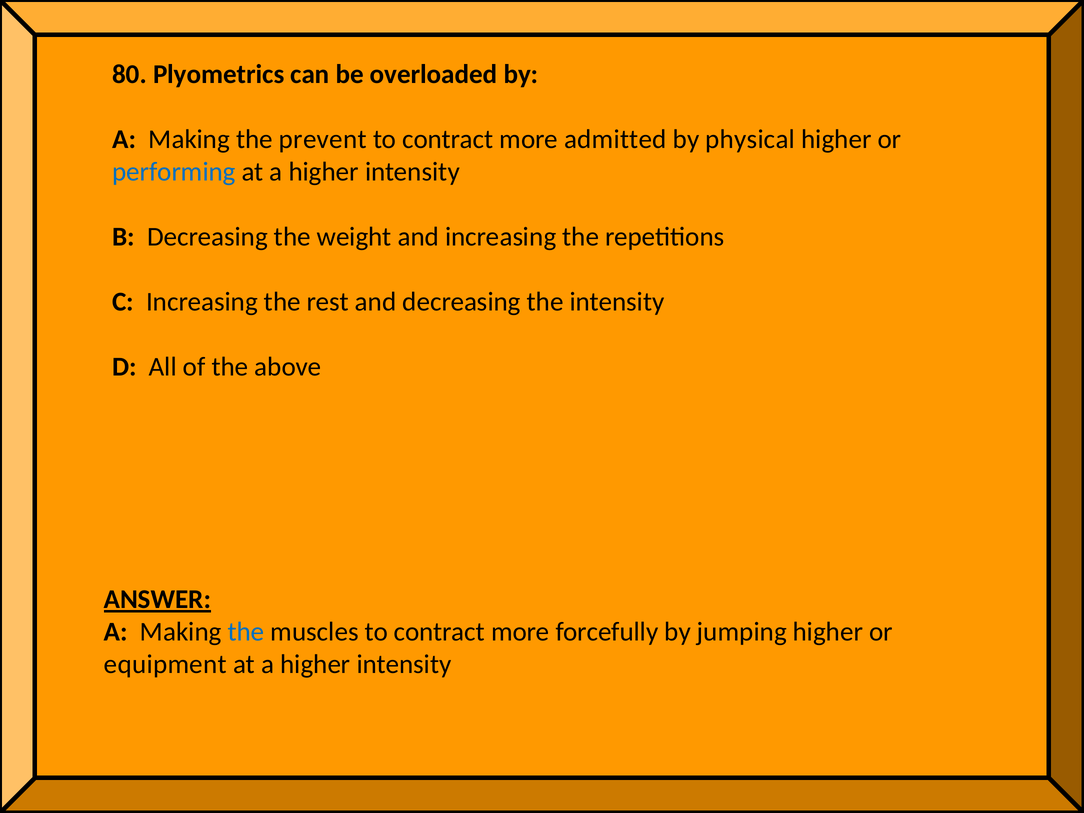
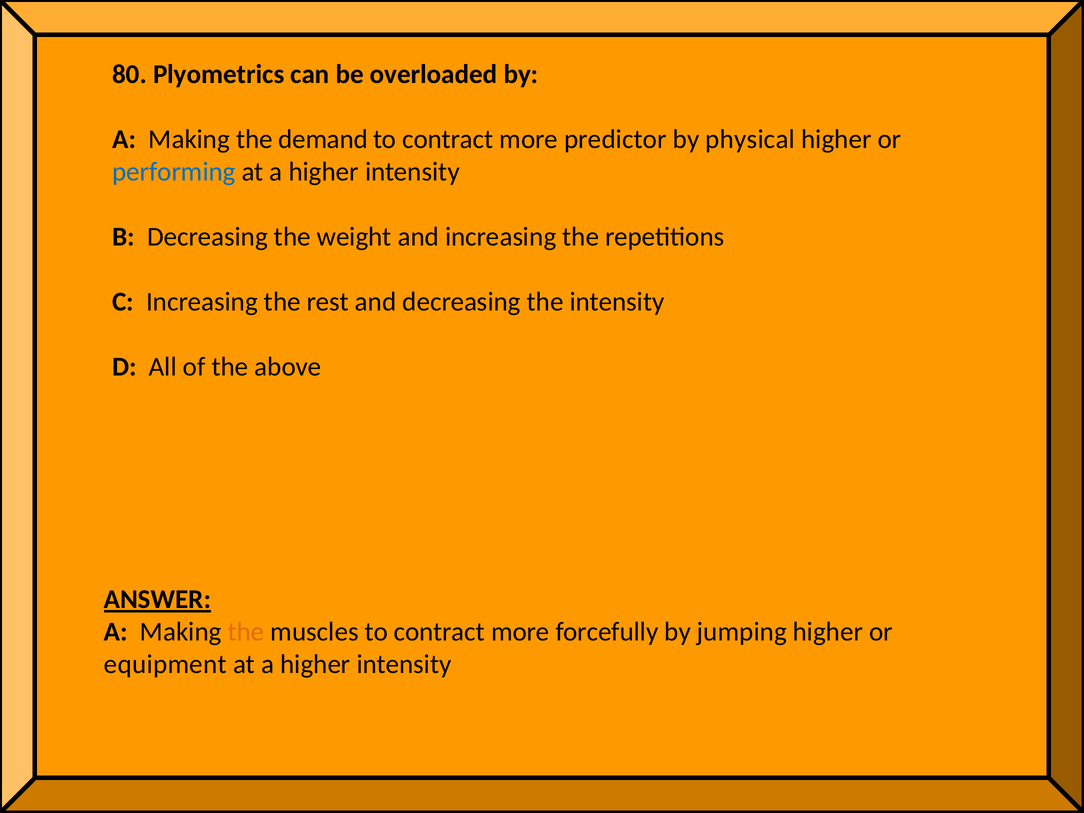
prevent: prevent -> demand
admitted: admitted -> predictor
the at (246, 632) colour: blue -> orange
